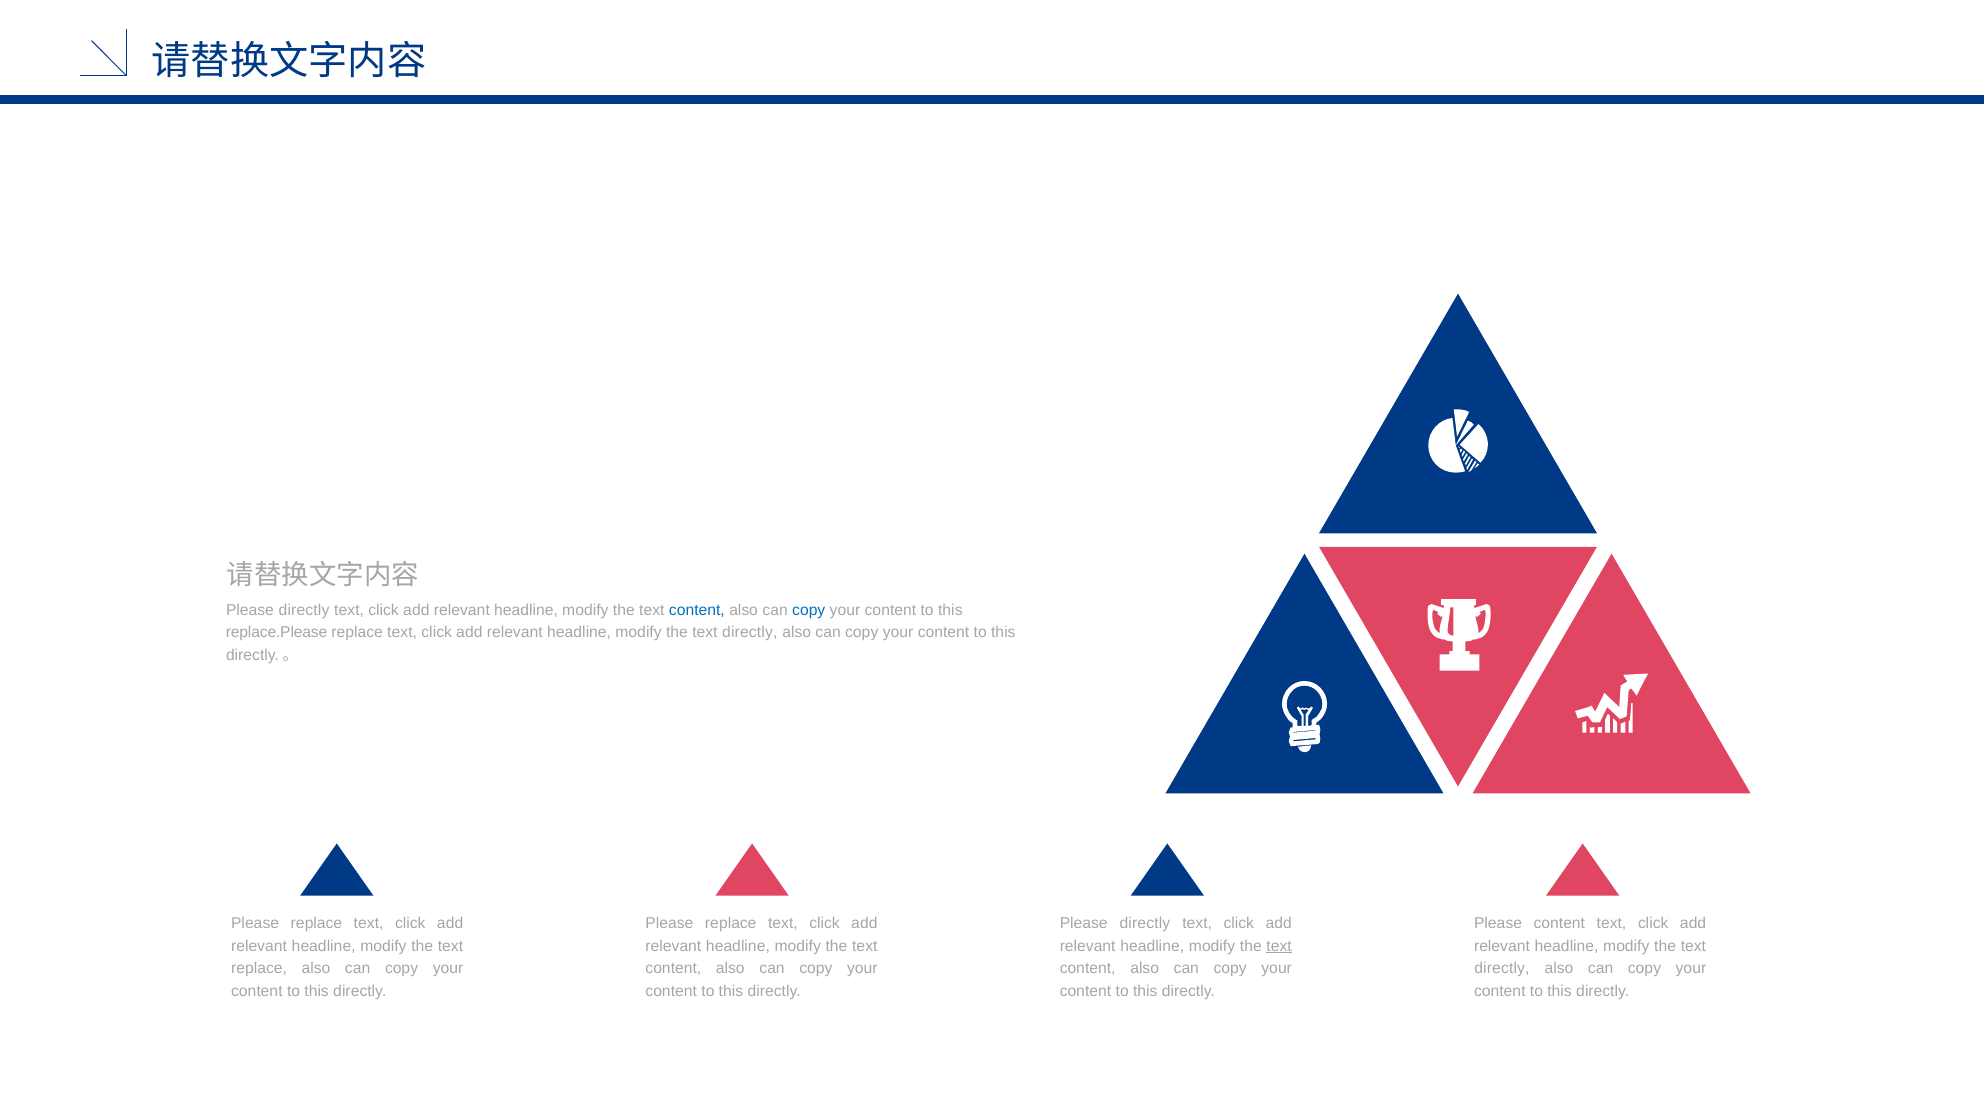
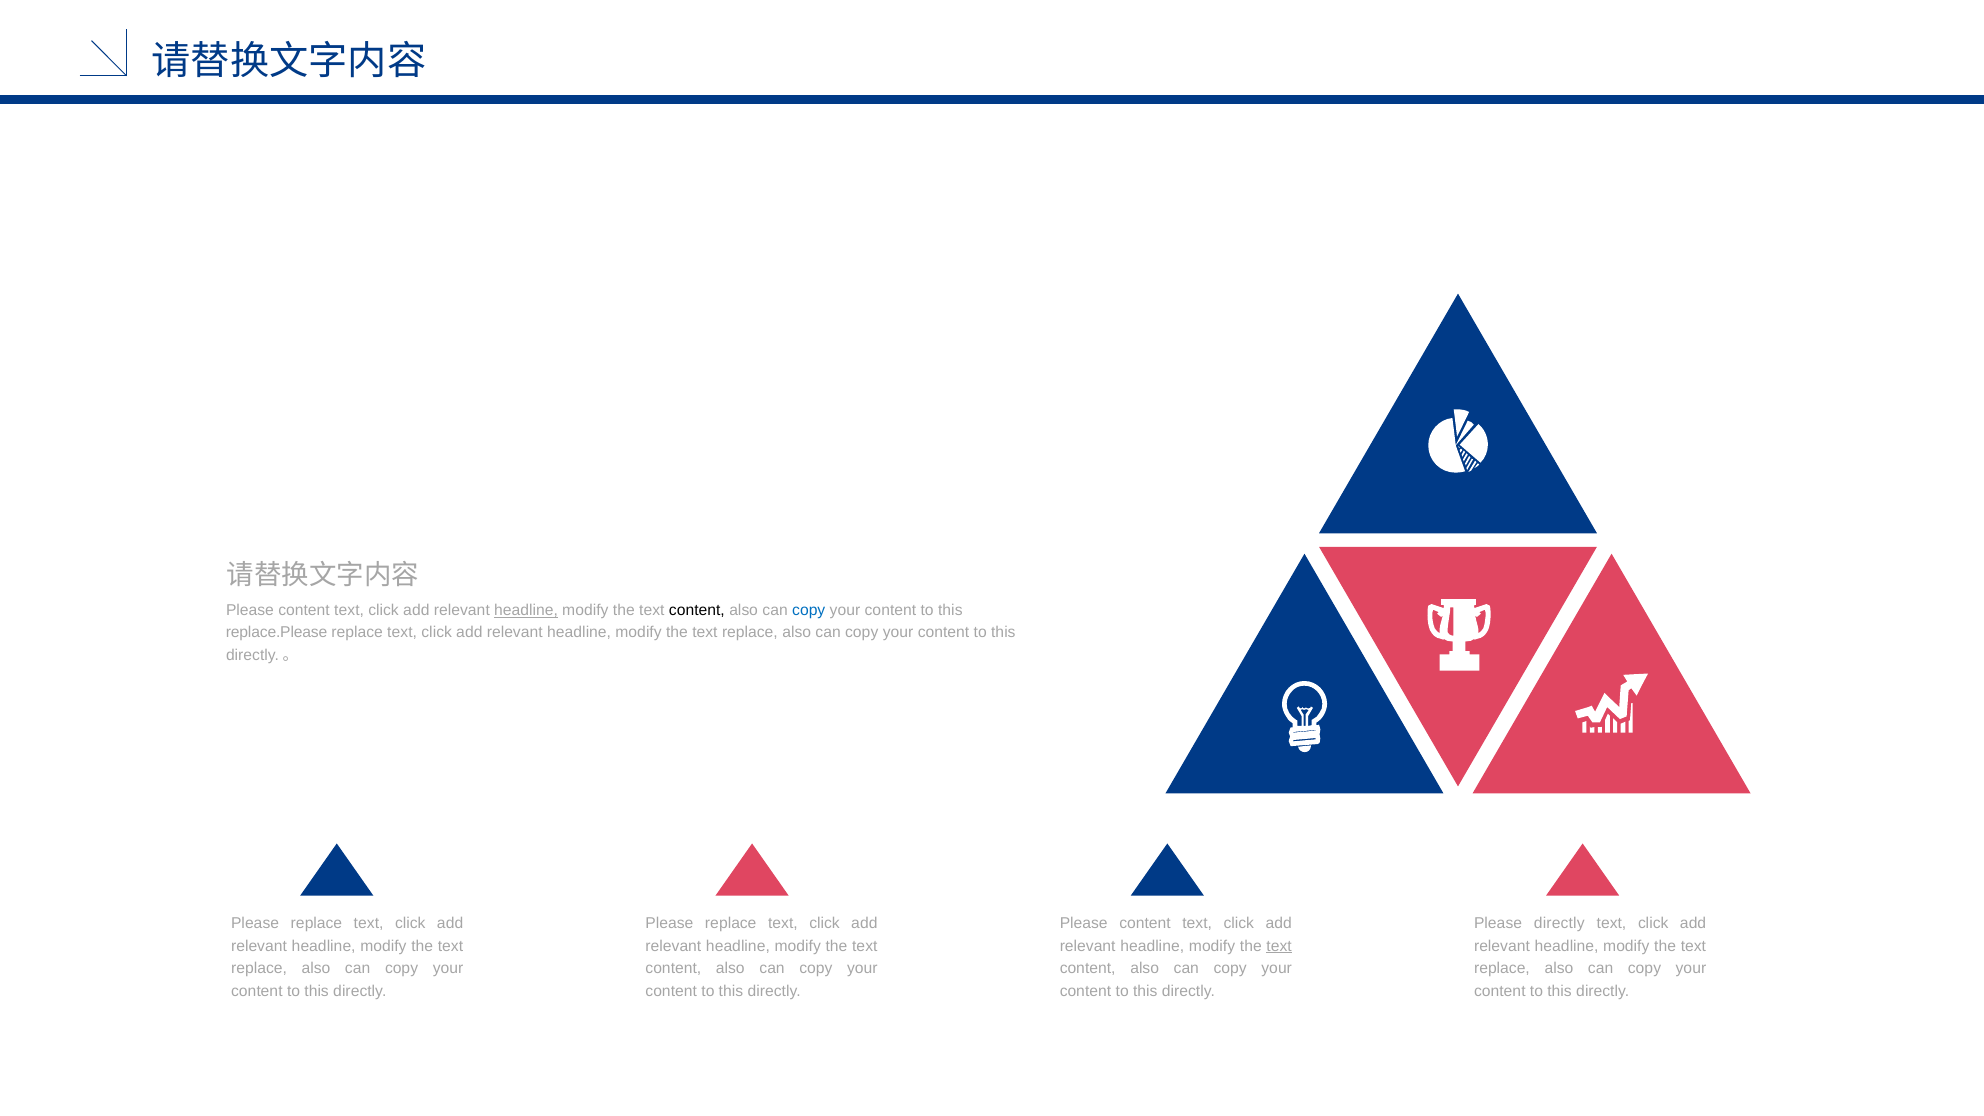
directly at (304, 610): directly -> content
headline at (526, 610) underline: none -> present
content at (697, 610) colour: blue -> black
directly at (750, 633): directly -> replace
directly at (1145, 924): directly -> content
Please content: content -> directly
directly at (1502, 969): directly -> replace
